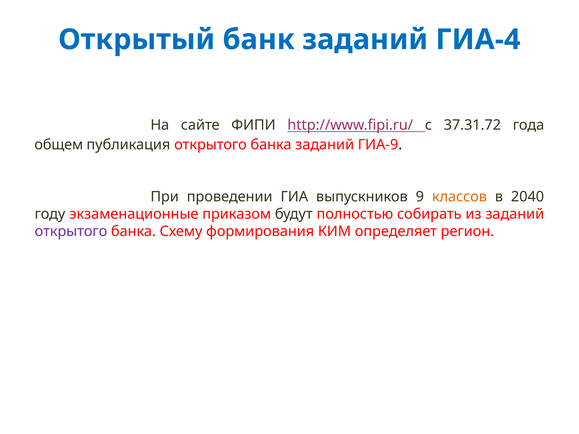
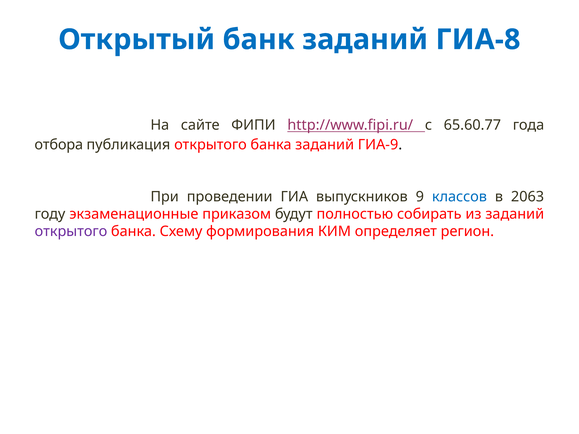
ГИА-4: ГИА-4 -> ГИА-8
37.31.72: 37.31.72 -> 65.60.77
общем: общем -> отбора
классов colour: orange -> blue
2040: 2040 -> 2063
